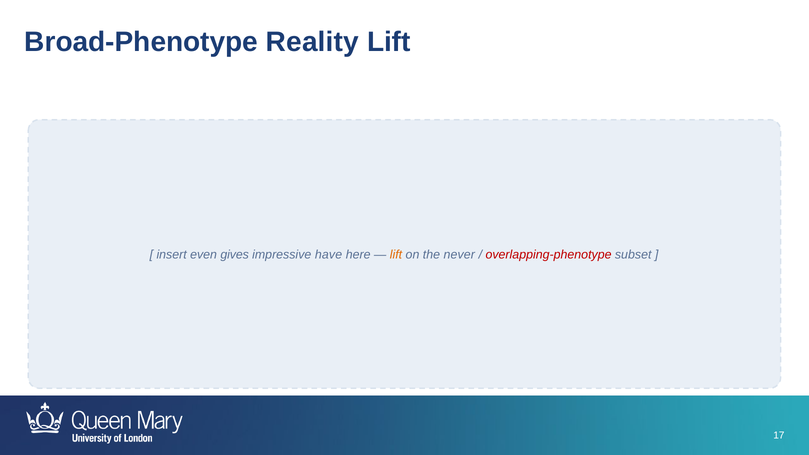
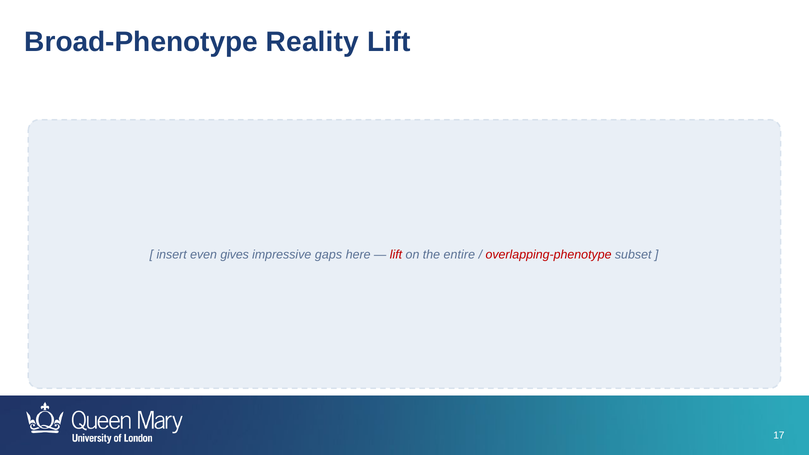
have: have -> gaps
lift at (396, 255) colour: orange -> red
never: never -> entire
